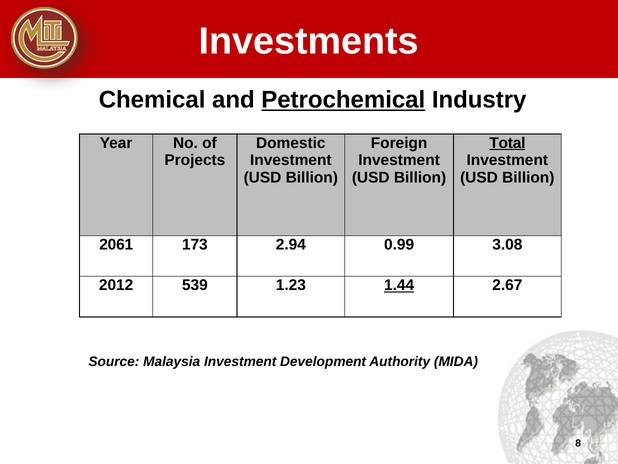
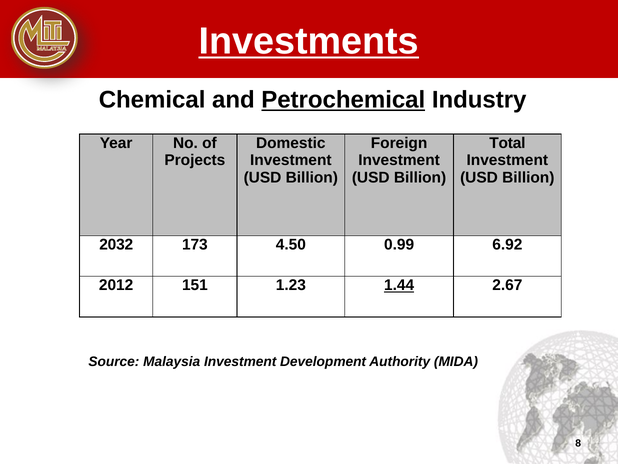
Investments underline: none -> present
Total underline: present -> none
2061: 2061 -> 2032
2.94: 2.94 -> 4.50
3.08: 3.08 -> 6.92
539: 539 -> 151
